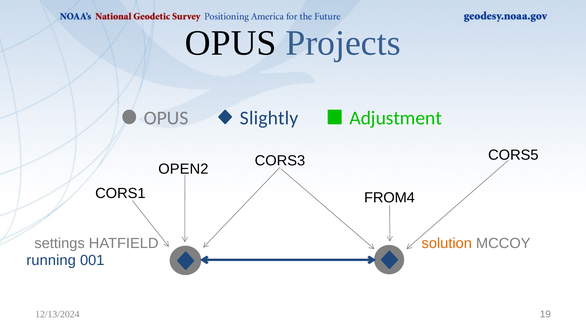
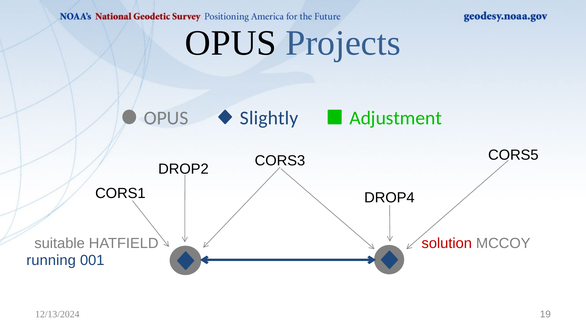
OPEN2: OPEN2 -> DROP2
FROM4: FROM4 -> DROP4
settings: settings -> suitable
solution colour: orange -> red
